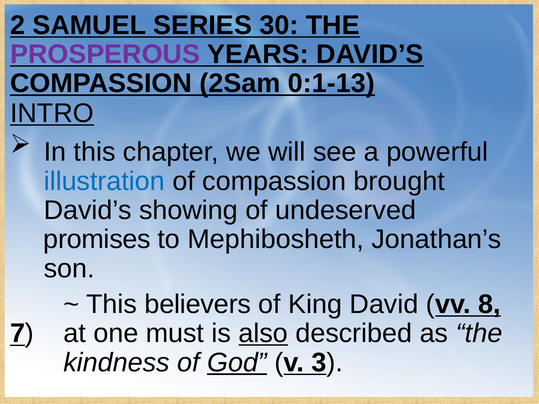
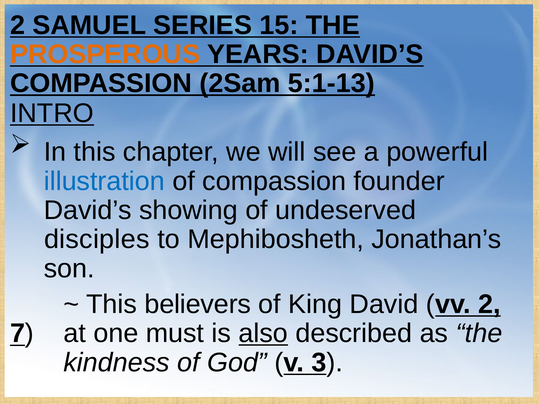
30: 30 -> 15
PROSPEROUS colour: purple -> orange
0:1-13: 0:1-13 -> 5:1-13
brought: brought -> founder
promises: promises -> disciples
vv 8: 8 -> 2
God underline: present -> none
